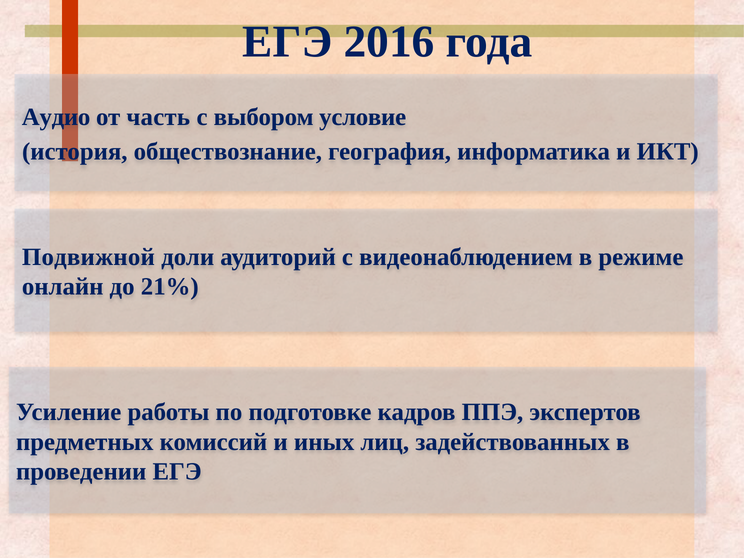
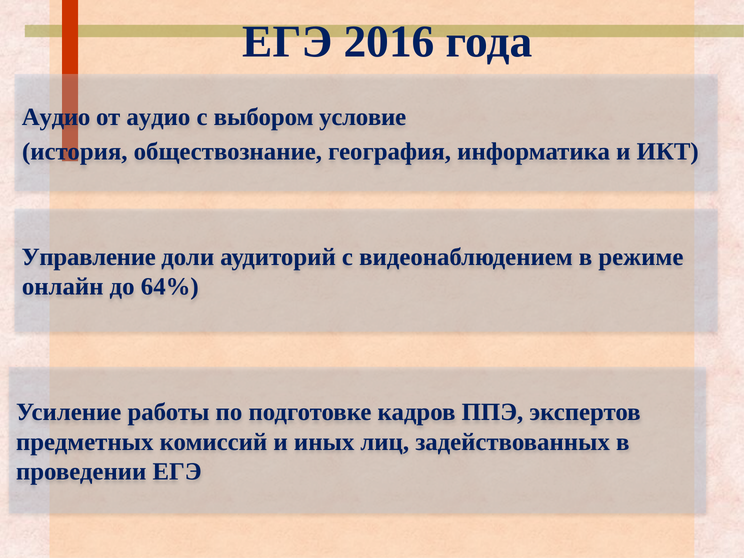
от часть: часть -> аудио
Подвижной: Подвижной -> Управление
21%: 21% -> 64%
